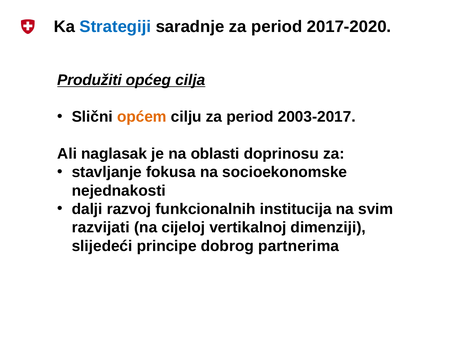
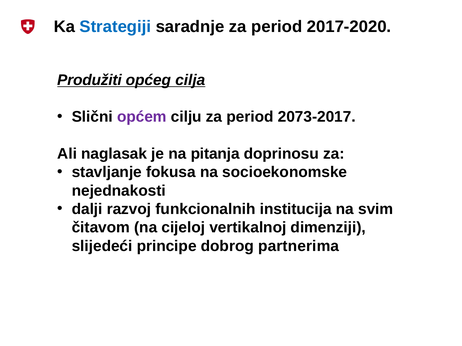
općem colour: orange -> purple
2003-2017: 2003-2017 -> 2073-2017
oblasti: oblasti -> pitanja
razvijati: razvijati -> čitavom
